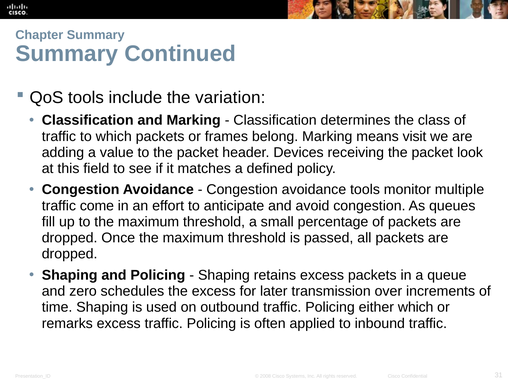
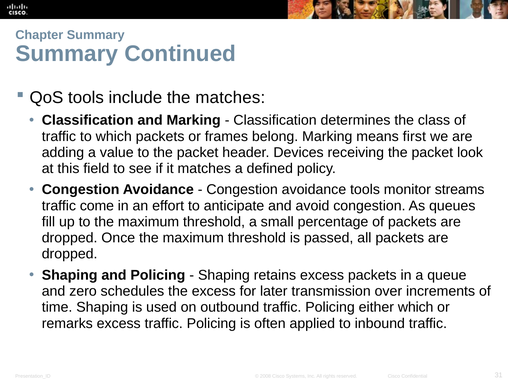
the variation: variation -> matches
visit: visit -> first
multiple: multiple -> streams
